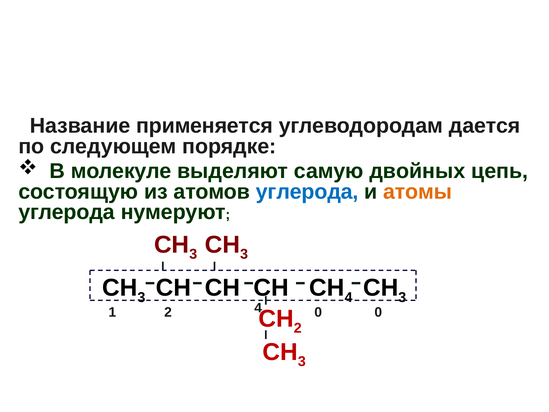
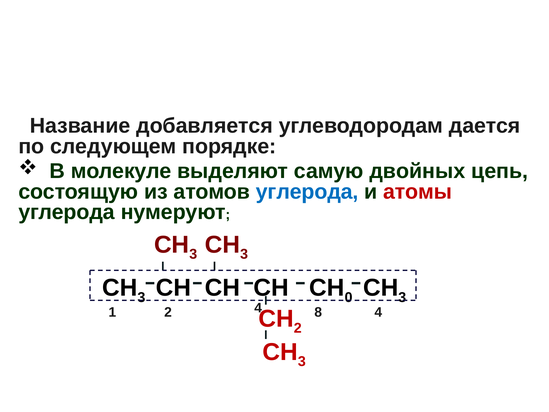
применяется: применяется -> добавляется
атомы colour: orange -> red
СН 4: 4 -> 0
4 0: 0 -> 4
2 0: 0 -> 8
